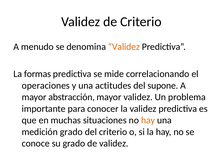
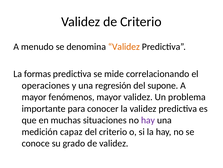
actitudes: actitudes -> regresión
abstracción: abstracción -> fenómenos
hay at (148, 120) colour: orange -> purple
medición grado: grado -> capaz
